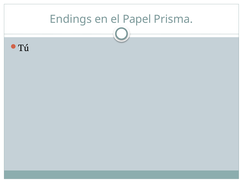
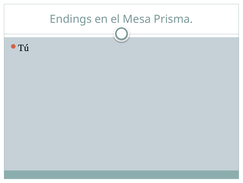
Papel: Papel -> Mesa
